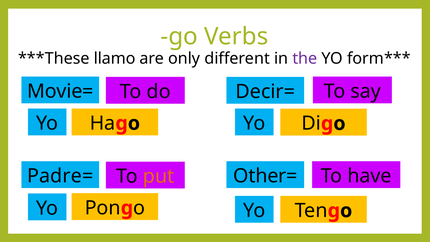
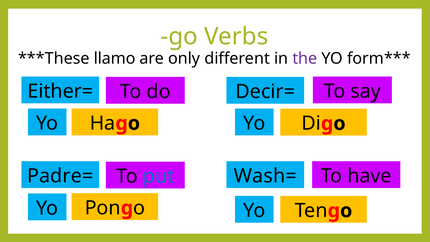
Movie=: Movie= -> Either=
put colour: orange -> blue
Other=: Other= -> Wash=
